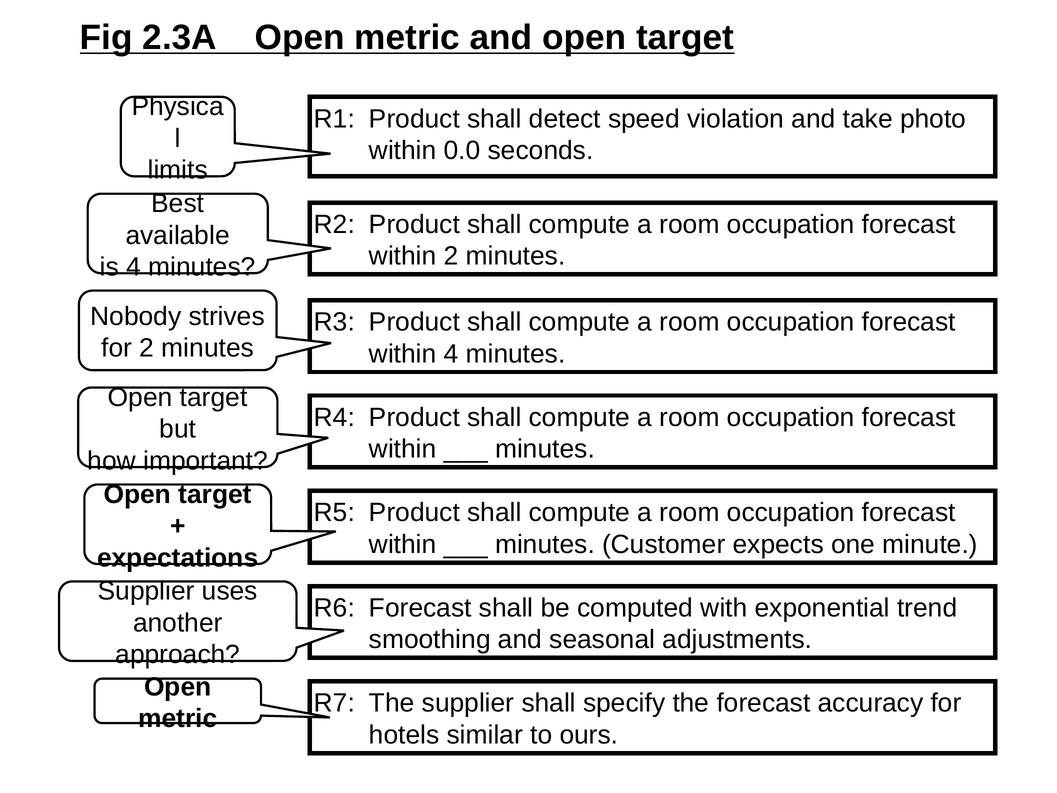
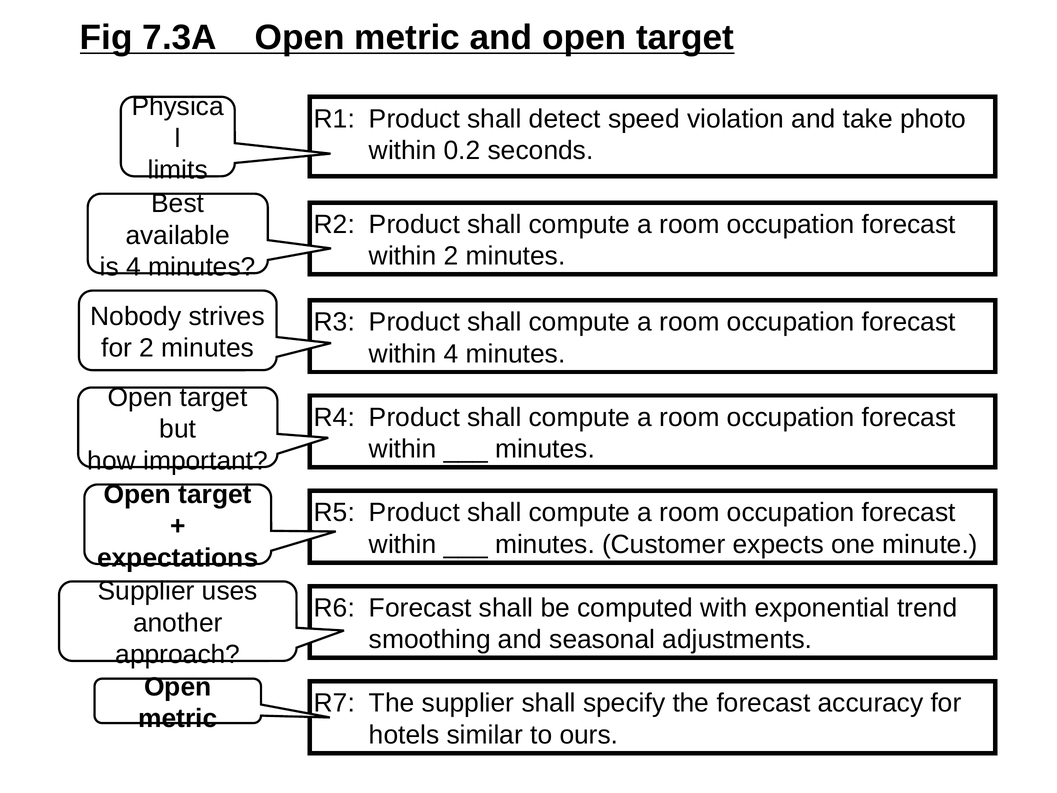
2.3A: 2.3A -> 7.3A
0.0: 0.0 -> 0.2
